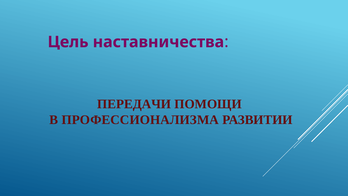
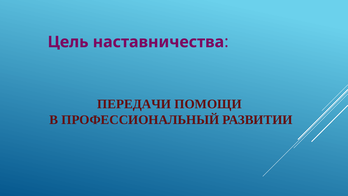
ПРОФЕССИОНАЛИЗМА: ПРОФЕССИОНАЛИЗМА -> ПРОФЕССИОНАЛЬНЫЙ
